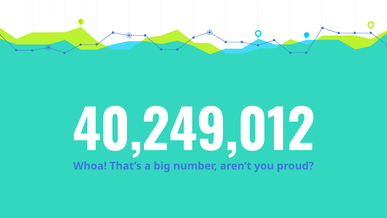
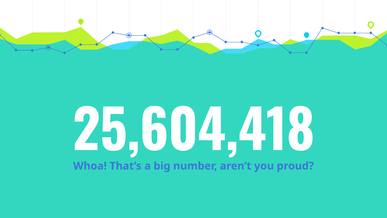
40,249,012: 40,249,012 -> 25,604,418
